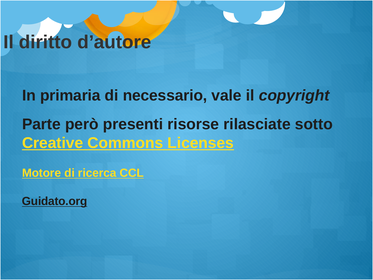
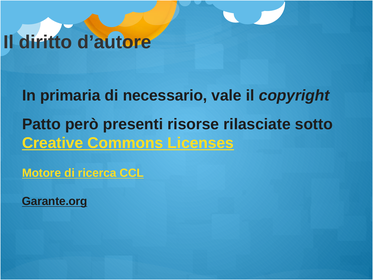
Parte: Parte -> Patto
Guidato.org: Guidato.org -> Garante.org
